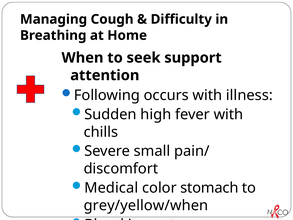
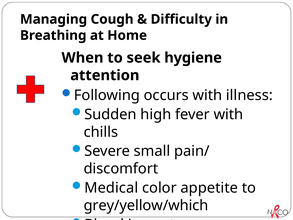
support: support -> hygiene
stomach: stomach -> appetite
grey/yellow/when: grey/yellow/when -> grey/yellow/which
